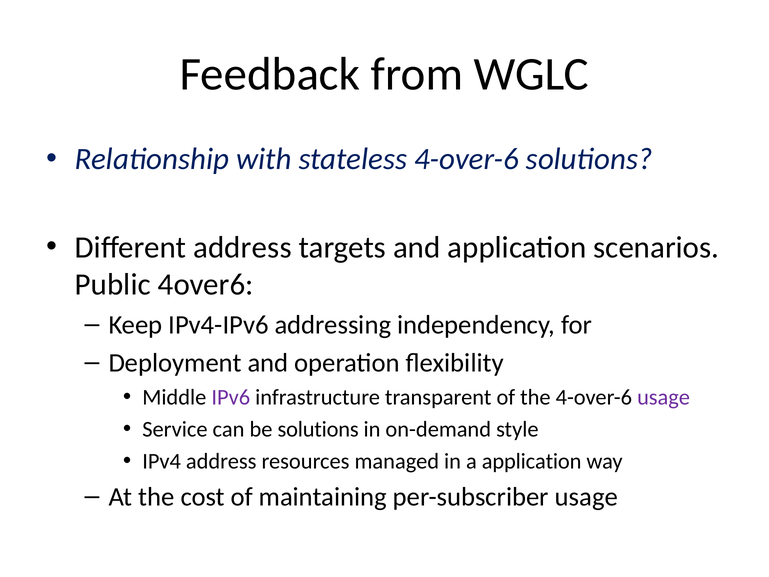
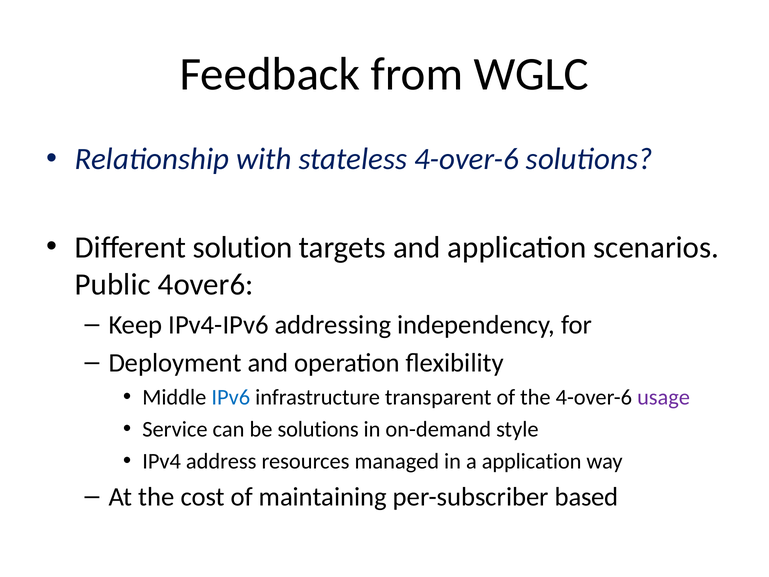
Different address: address -> solution
IPv6 colour: purple -> blue
per-subscriber usage: usage -> based
